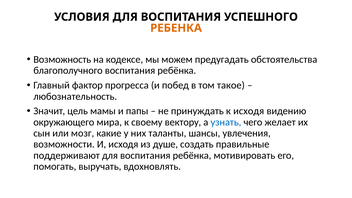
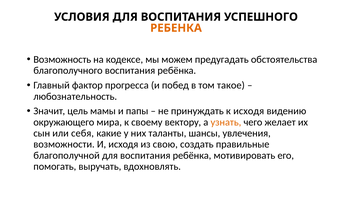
узнать colour: blue -> orange
мозг: мозг -> себя
душе: душе -> свою
поддерживают: поддерживают -> благополучной
